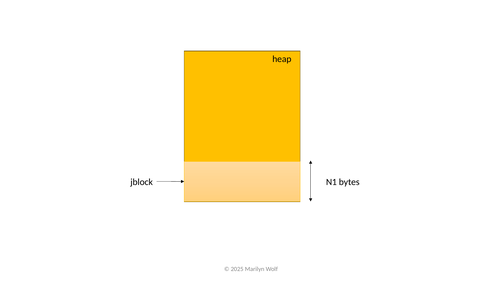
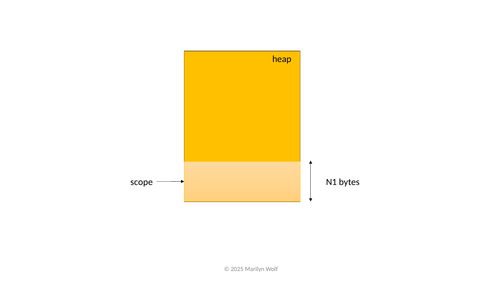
jblock: jblock -> scope
